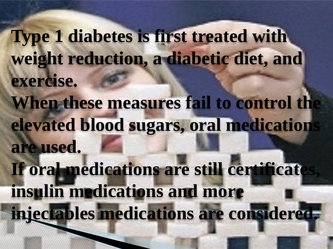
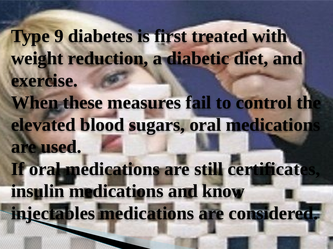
1: 1 -> 9
more: more -> know
